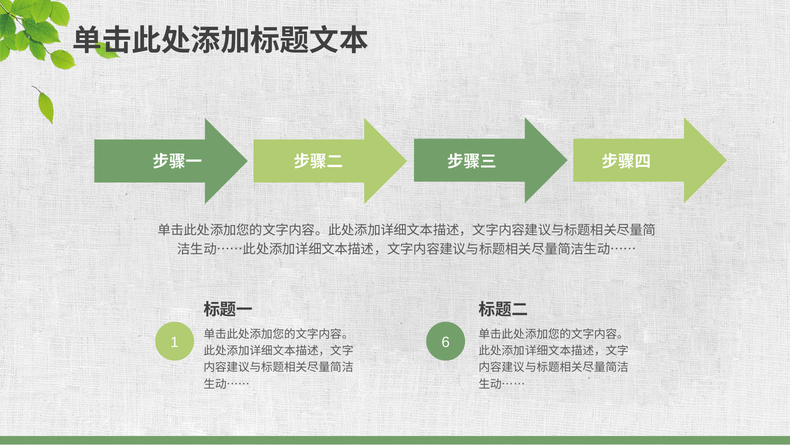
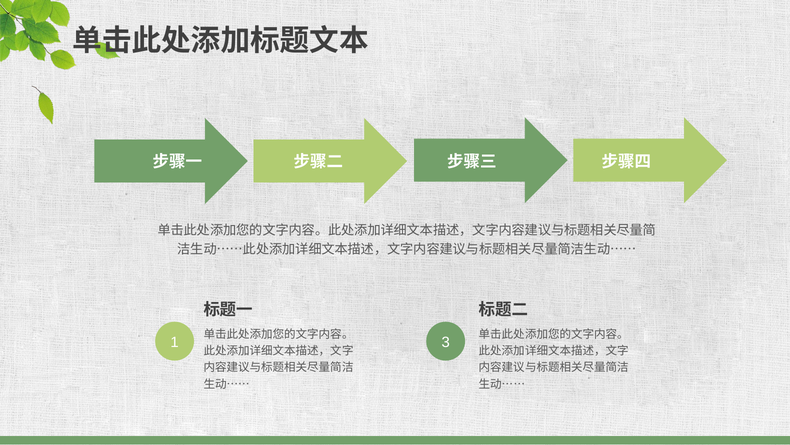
6: 6 -> 3
